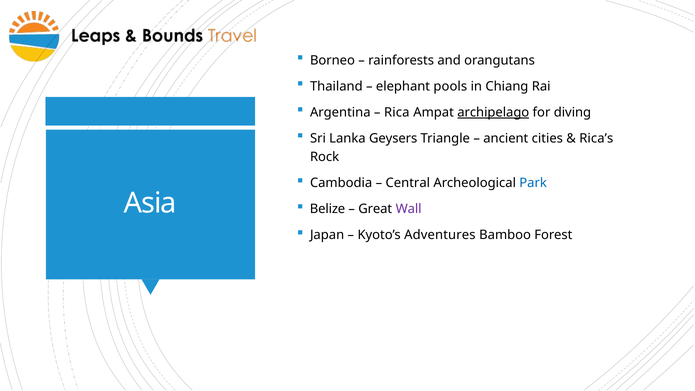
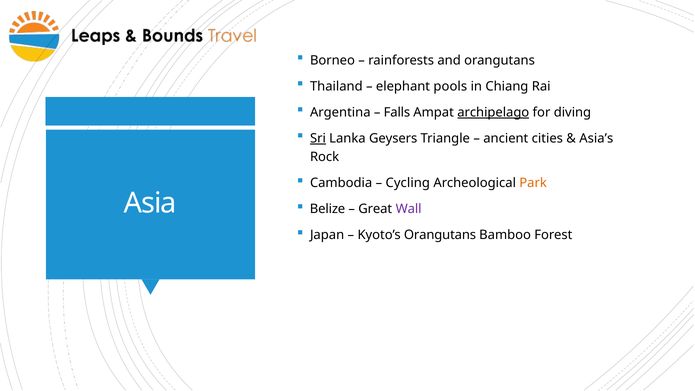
Rica: Rica -> Falls
Sri underline: none -> present
Rica’s: Rica’s -> Asia’s
Central: Central -> Cycling
Park colour: blue -> orange
Kyoto’s Adventures: Adventures -> Orangutans
